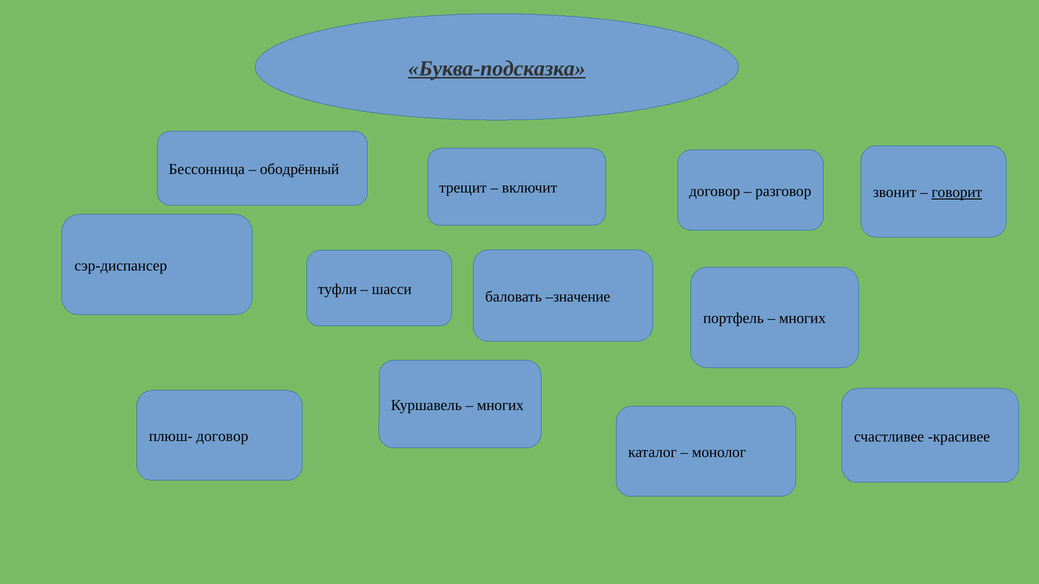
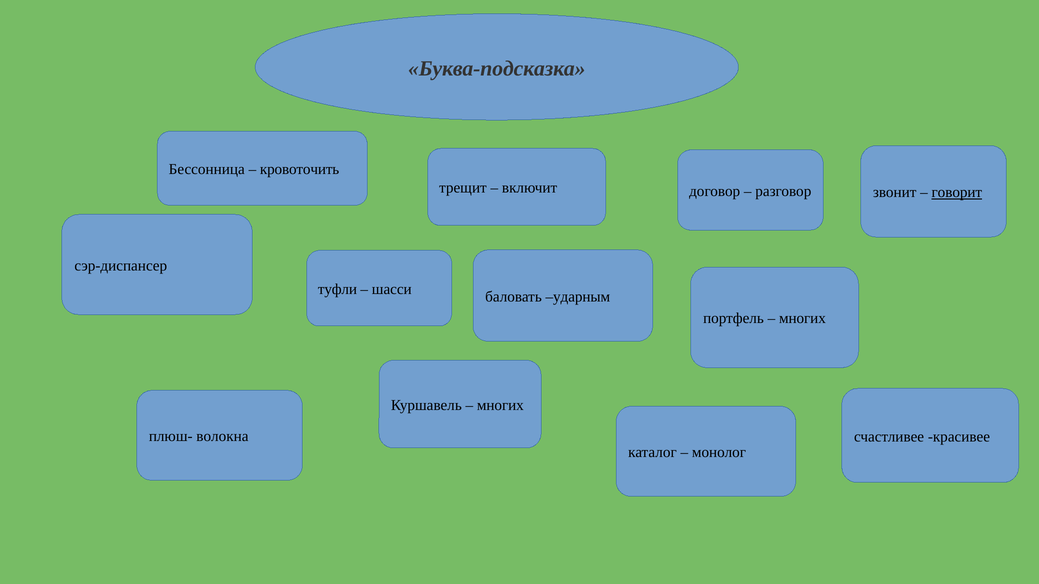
Буква-подсказка underline: present -> none
ободрённый: ободрённый -> кровоточить
значение: значение -> ударным
плюш- договор: договор -> волокна
